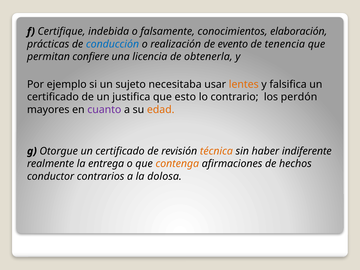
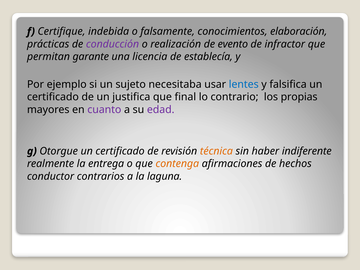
conducción colour: blue -> purple
tenencia: tenencia -> infractor
confiere: confiere -> garante
obtenerla: obtenerla -> establecía
lentes colour: orange -> blue
esto: esto -> final
perdón: perdón -> propias
edad colour: orange -> purple
dolosa: dolosa -> laguna
